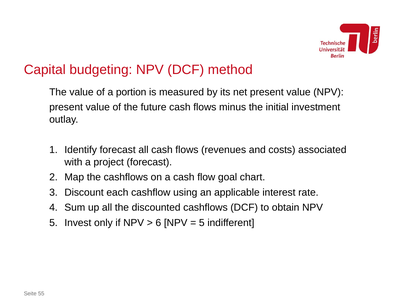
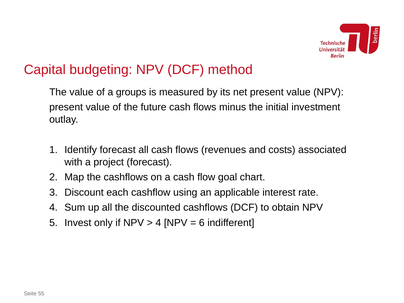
portion: portion -> groups
6 at (158, 223): 6 -> 4
5 at (202, 223): 5 -> 6
